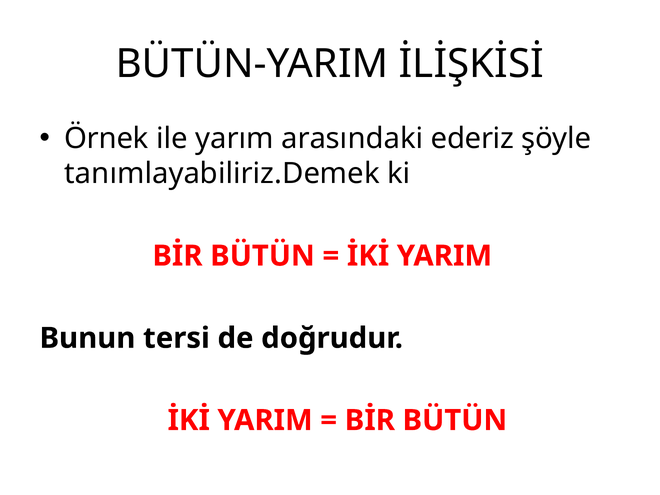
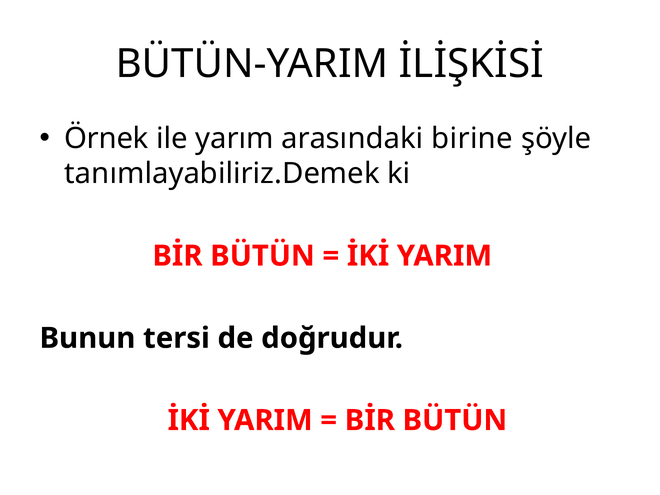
ederiz: ederiz -> birine
